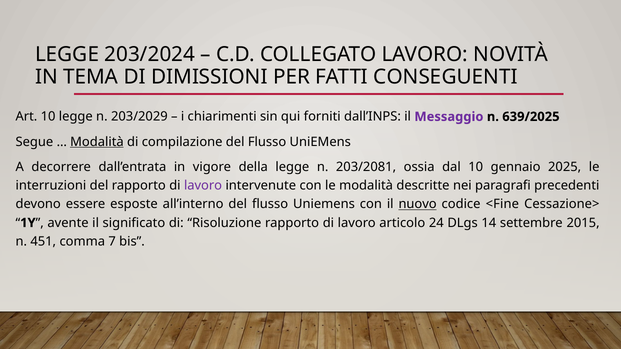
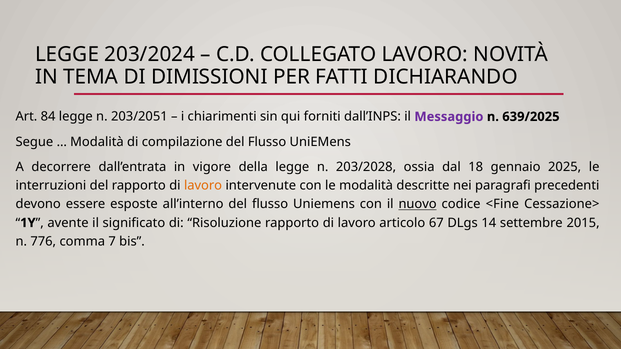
CONSEGUENTI: CONSEGUENTI -> DICHIARANDO
Art 10: 10 -> 84
203/2029: 203/2029 -> 203/2051
Modalità at (97, 142) underline: present -> none
203/2081: 203/2081 -> 203/2028
dal 10: 10 -> 18
lavoro at (203, 186) colour: purple -> orange
24: 24 -> 67
451: 451 -> 776
